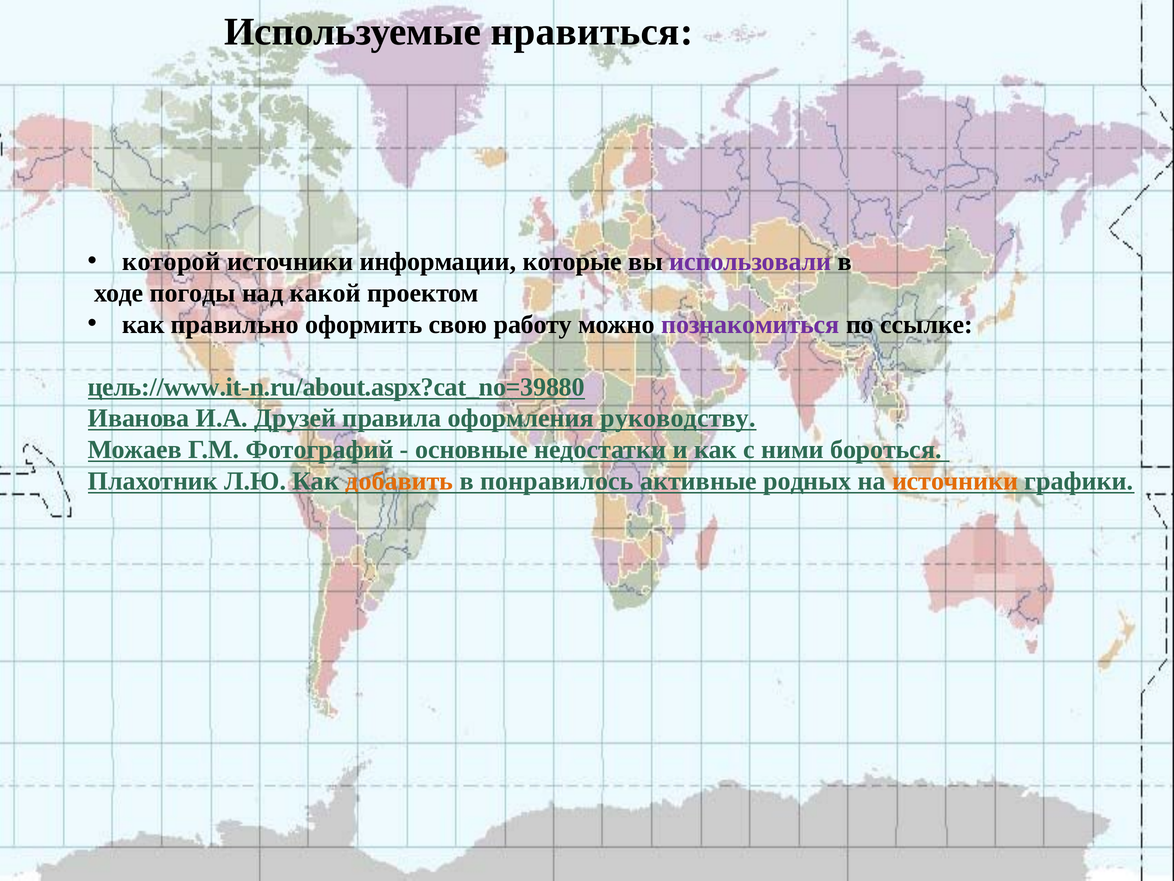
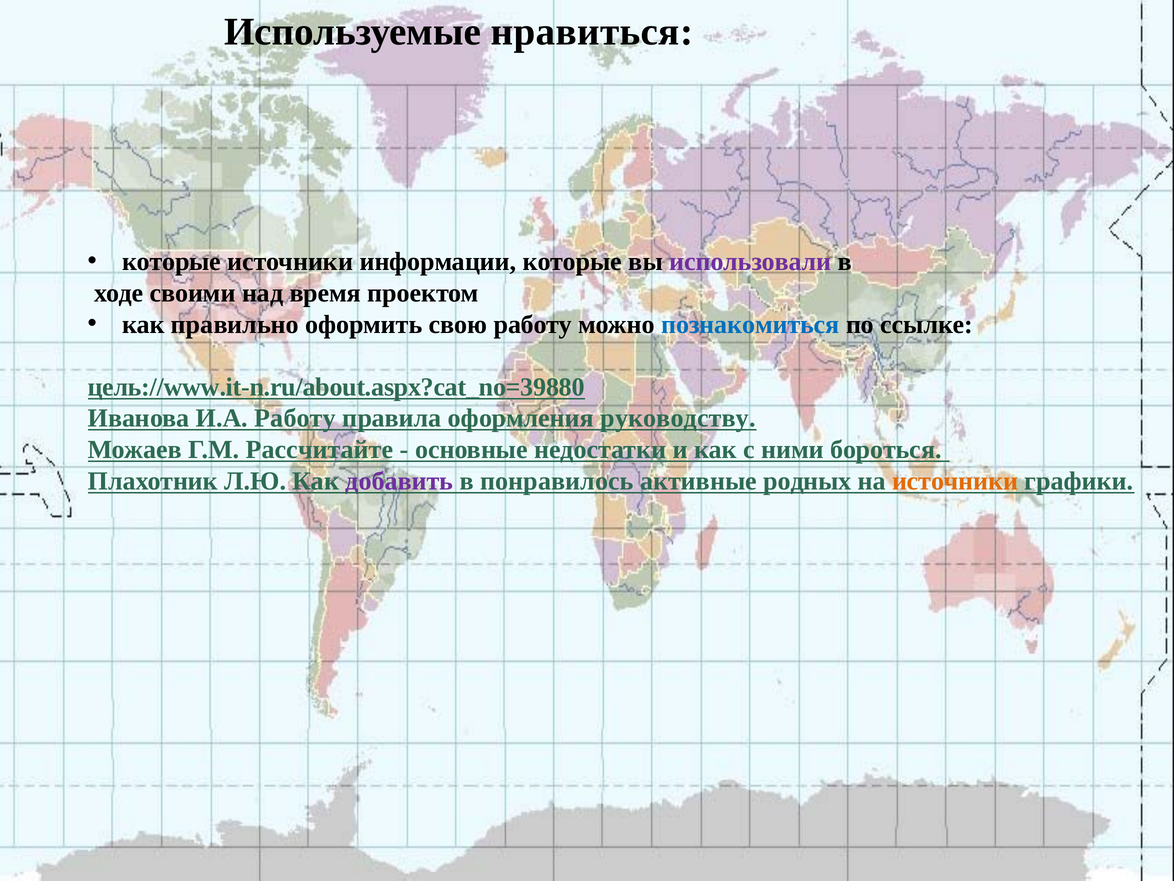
которой at (171, 262): которой -> которые
погоды: погоды -> своими
какой: какой -> время
познакомиться colour: purple -> blue
И.А Друзей: Друзей -> Работу
Фотографий: Фотографий -> Рассчитайте
добавить colour: orange -> purple
